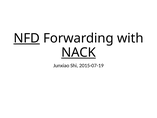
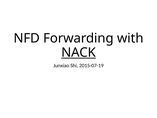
NFD underline: present -> none
